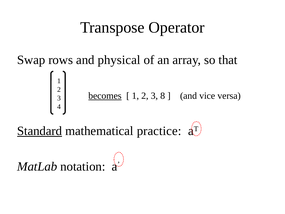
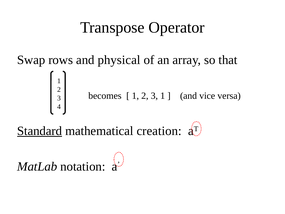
becomes underline: present -> none
3 8: 8 -> 1
practice: practice -> creation
